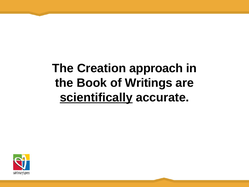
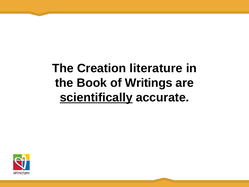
approach: approach -> literature
